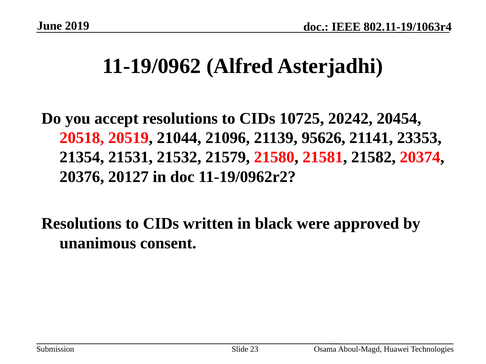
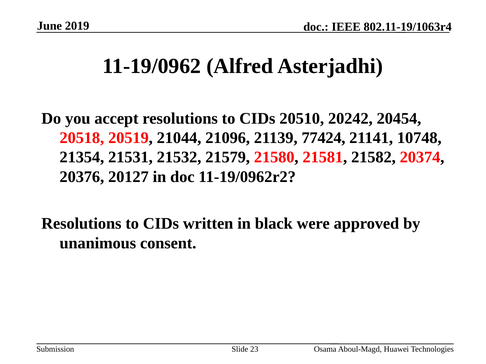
10725: 10725 -> 20510
95626: 95626 -> 77424
23353: 23353 -> 10748
